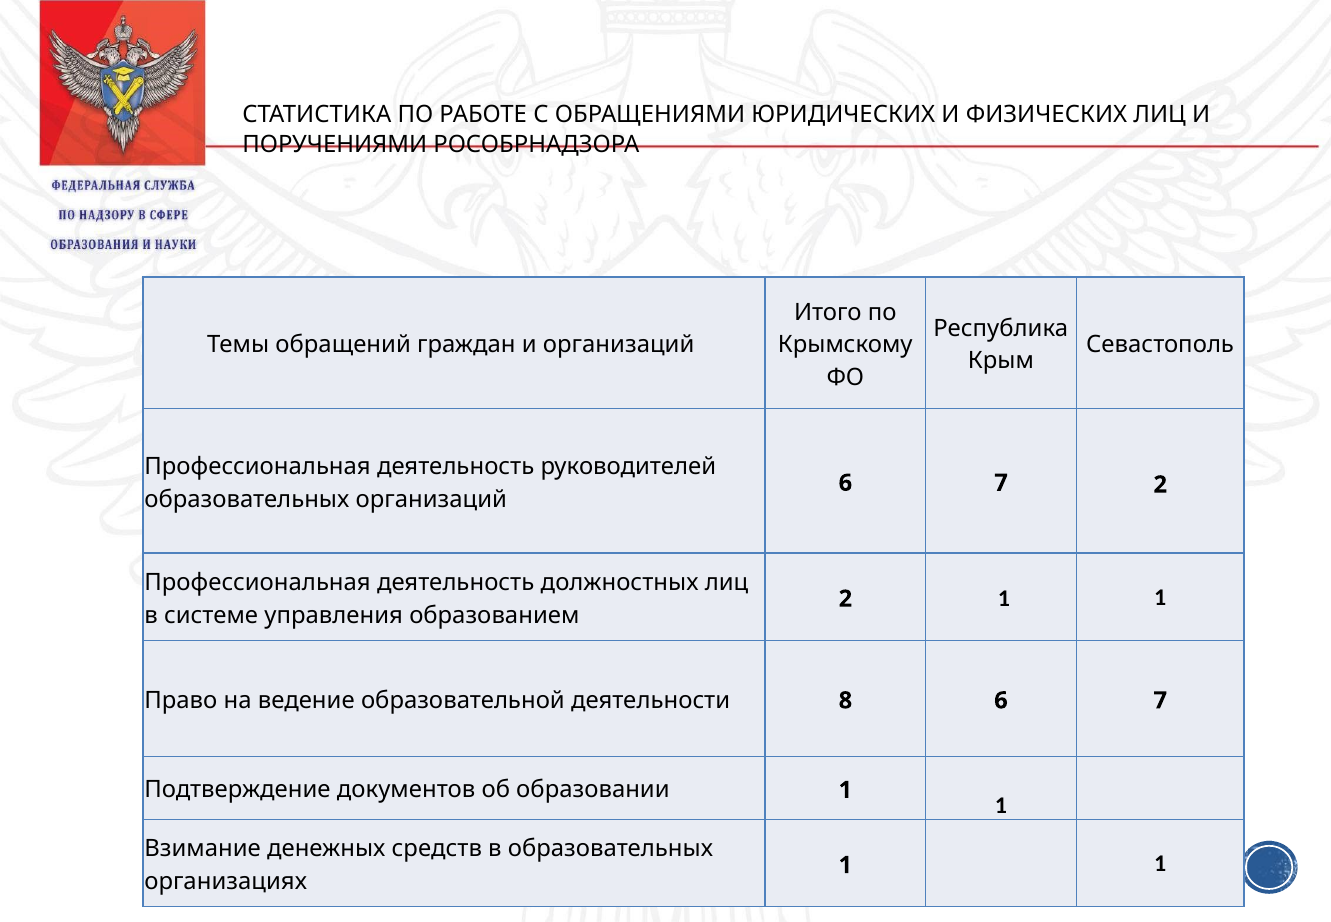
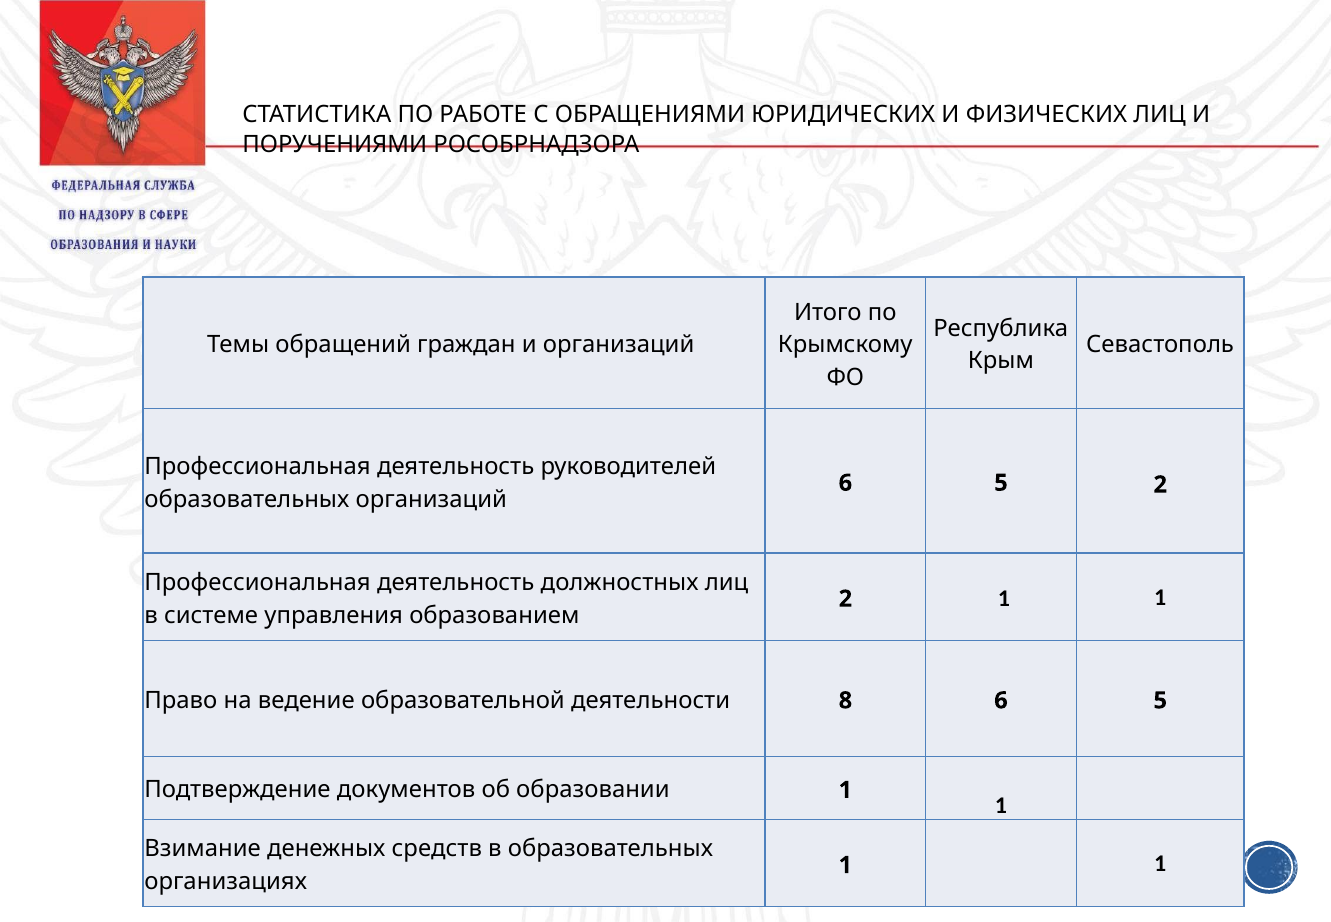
7 at (1001, 483): 7 -> 5
8 6 7: 7 -> 5
